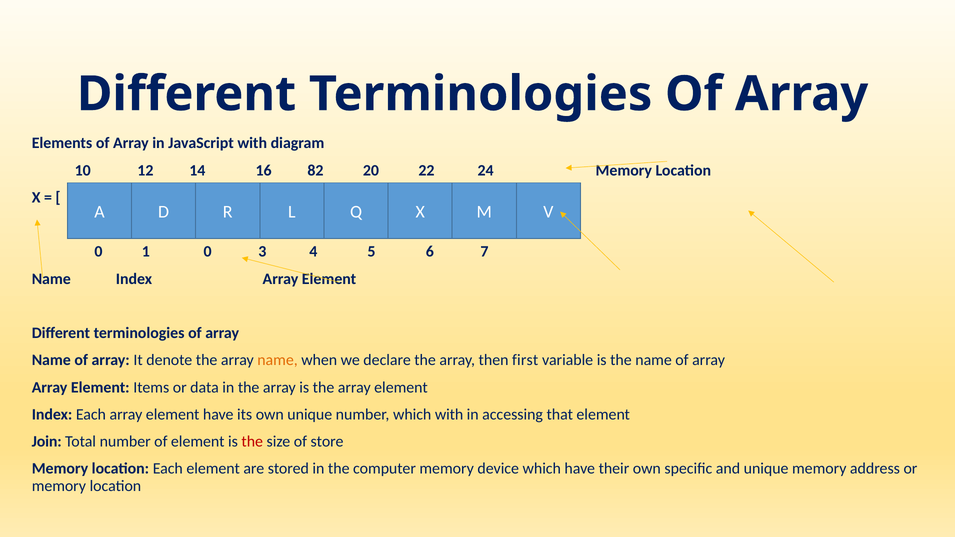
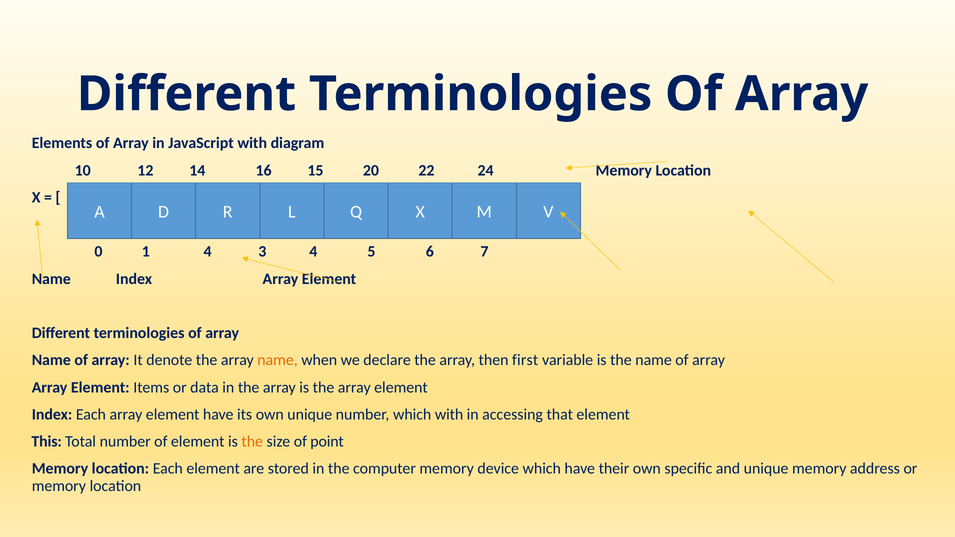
82: 82 -> 15
1 0: 0 -> 4
Join: Join -> This
the at (252, 442) colour: red -> orange
store: store -> point
